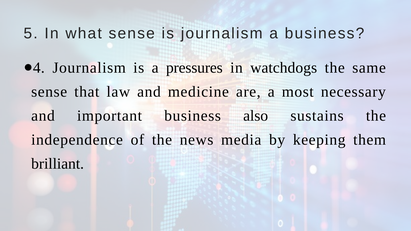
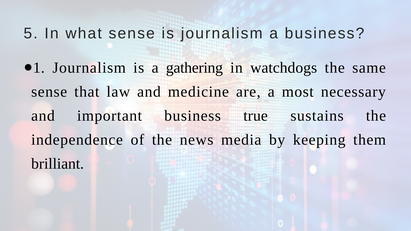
4: 4 -> 1
pressures: pressures -> gathering
also: also -> true
